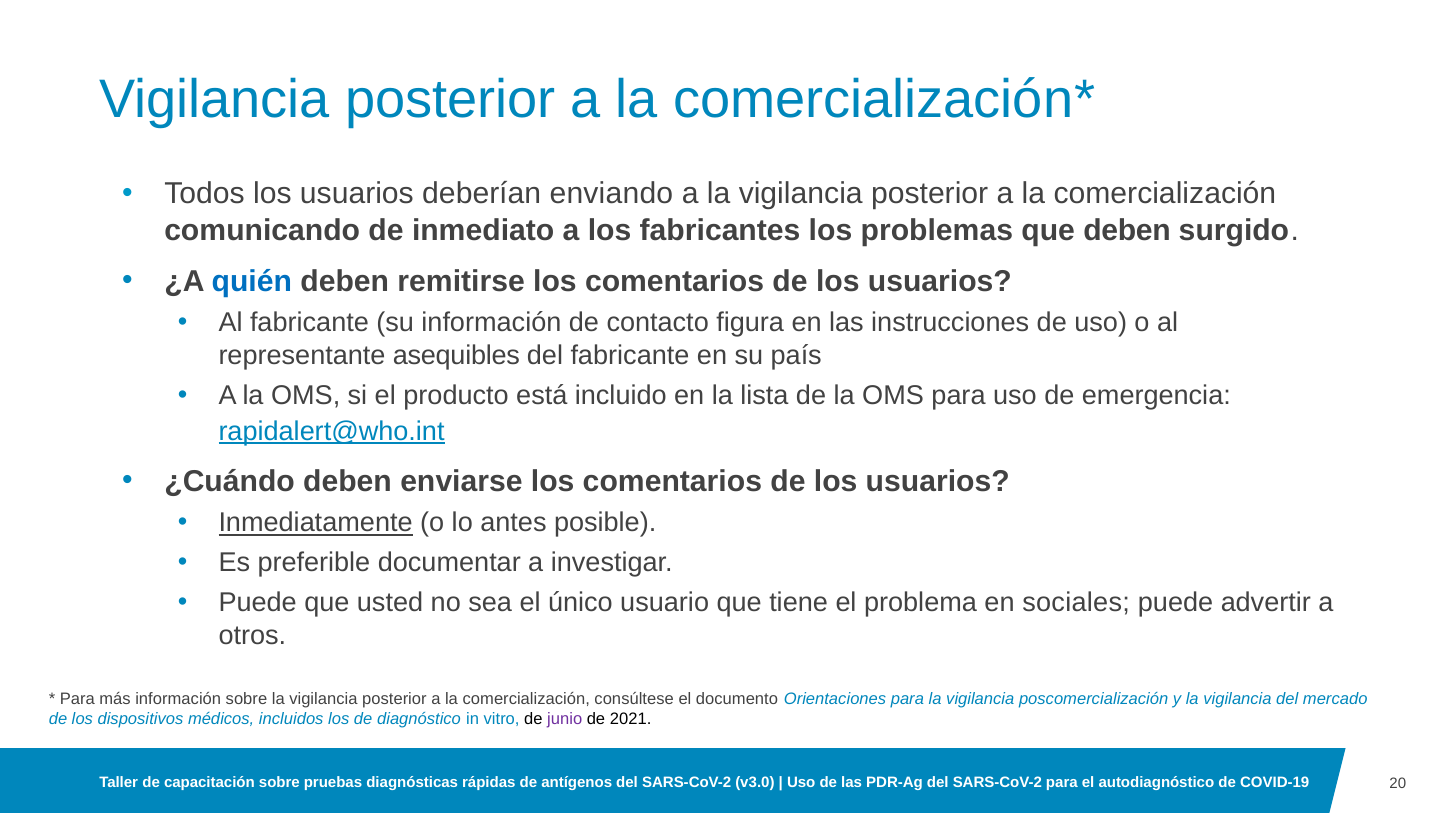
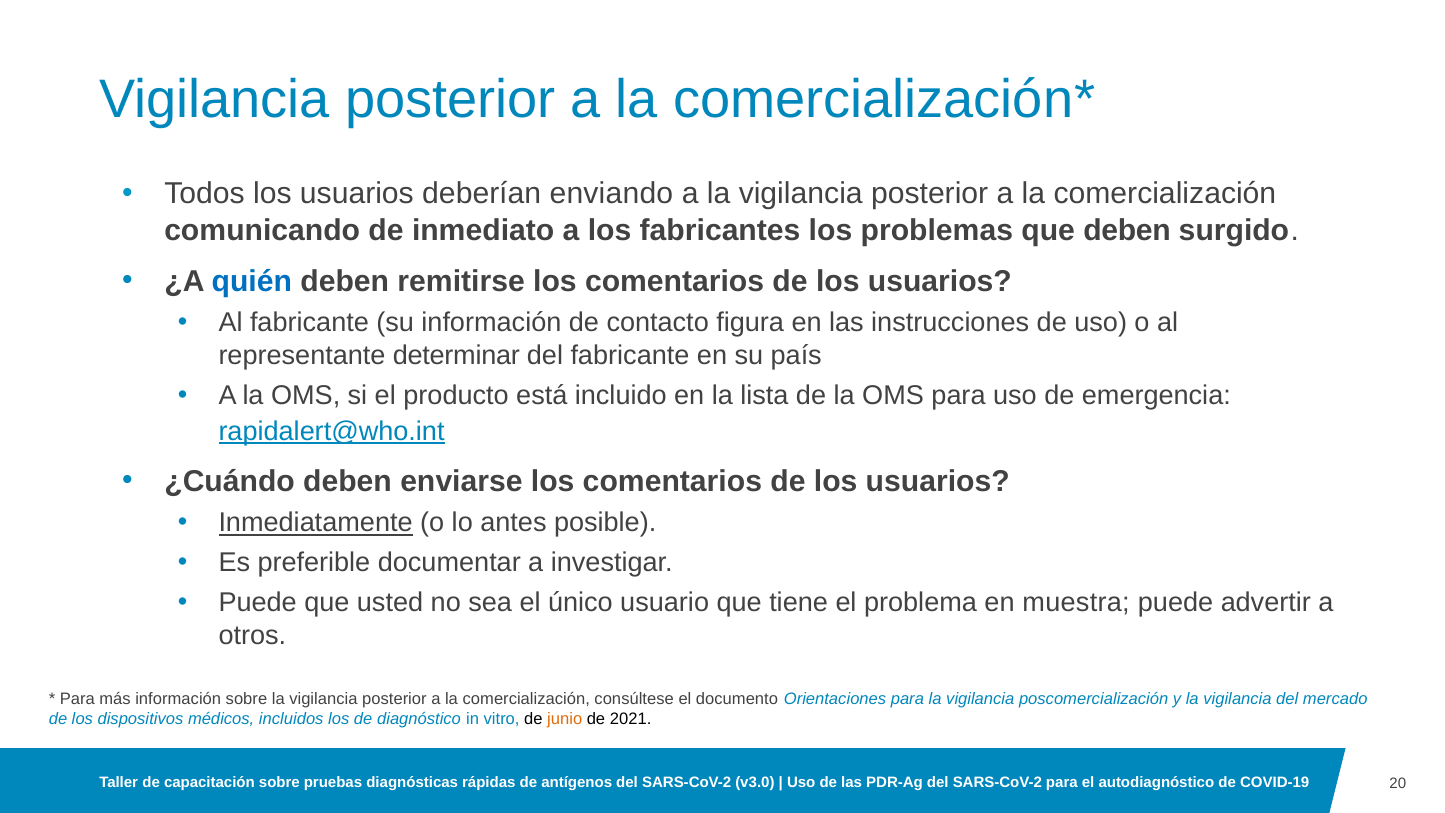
asequibles: asequibles -> determinar
sociales: sociales -> muestra
junio colour: purple -> orange
